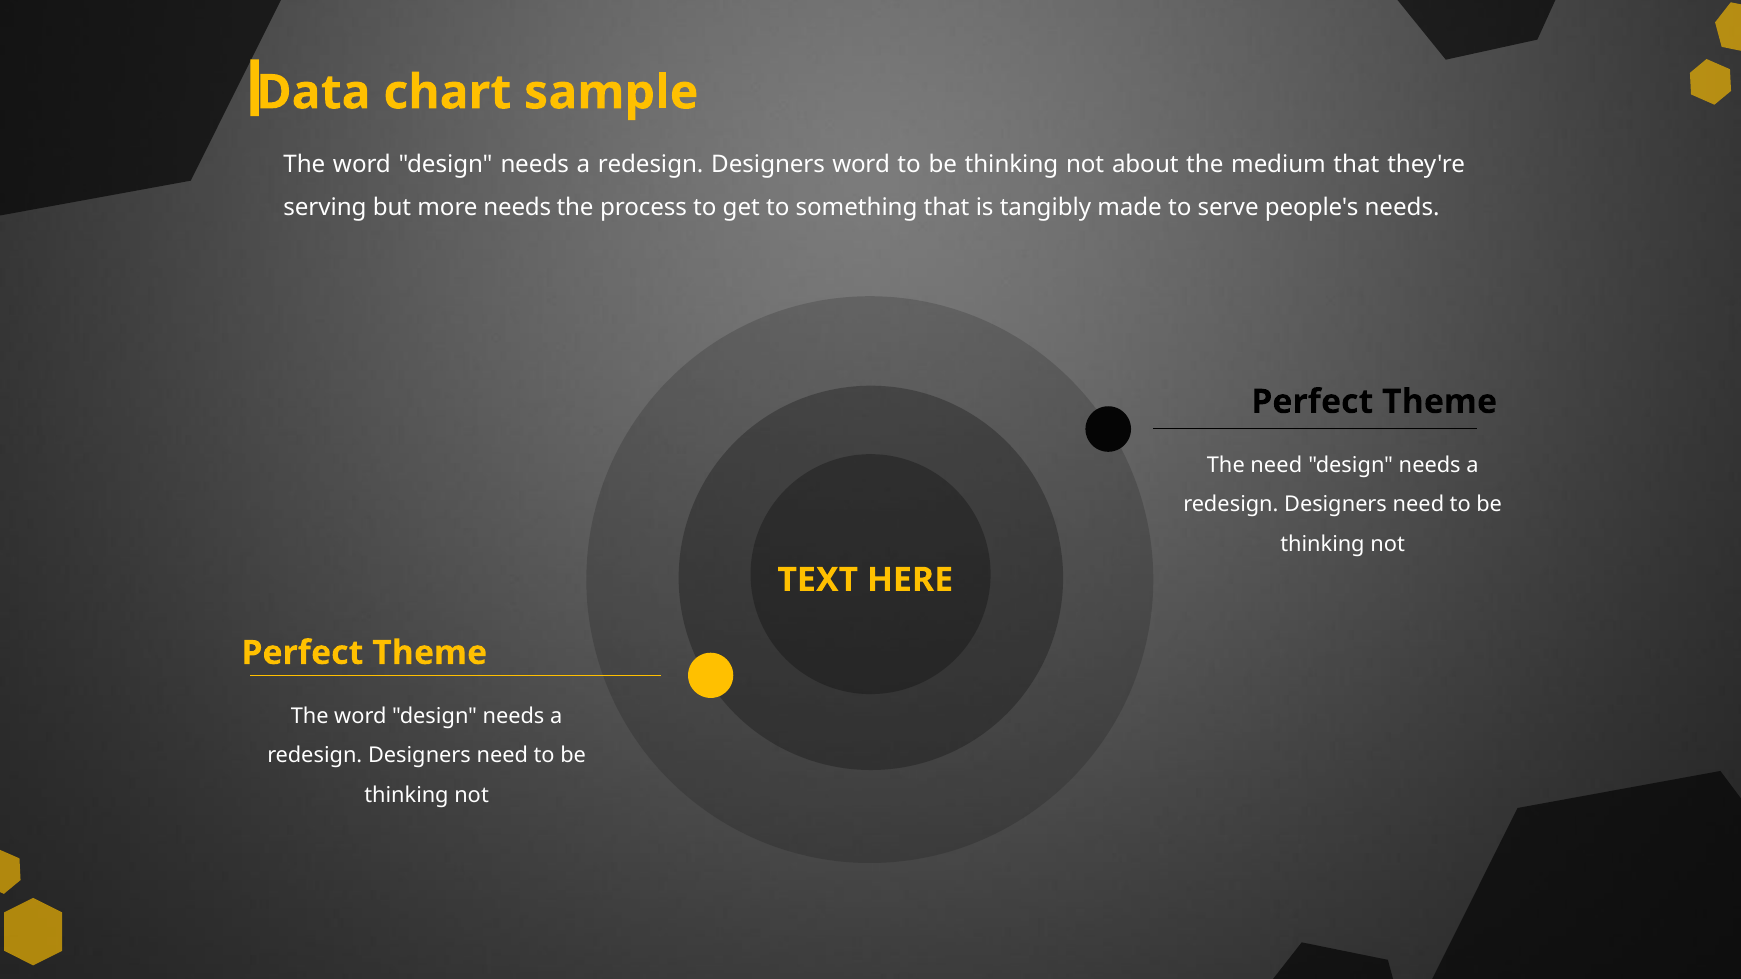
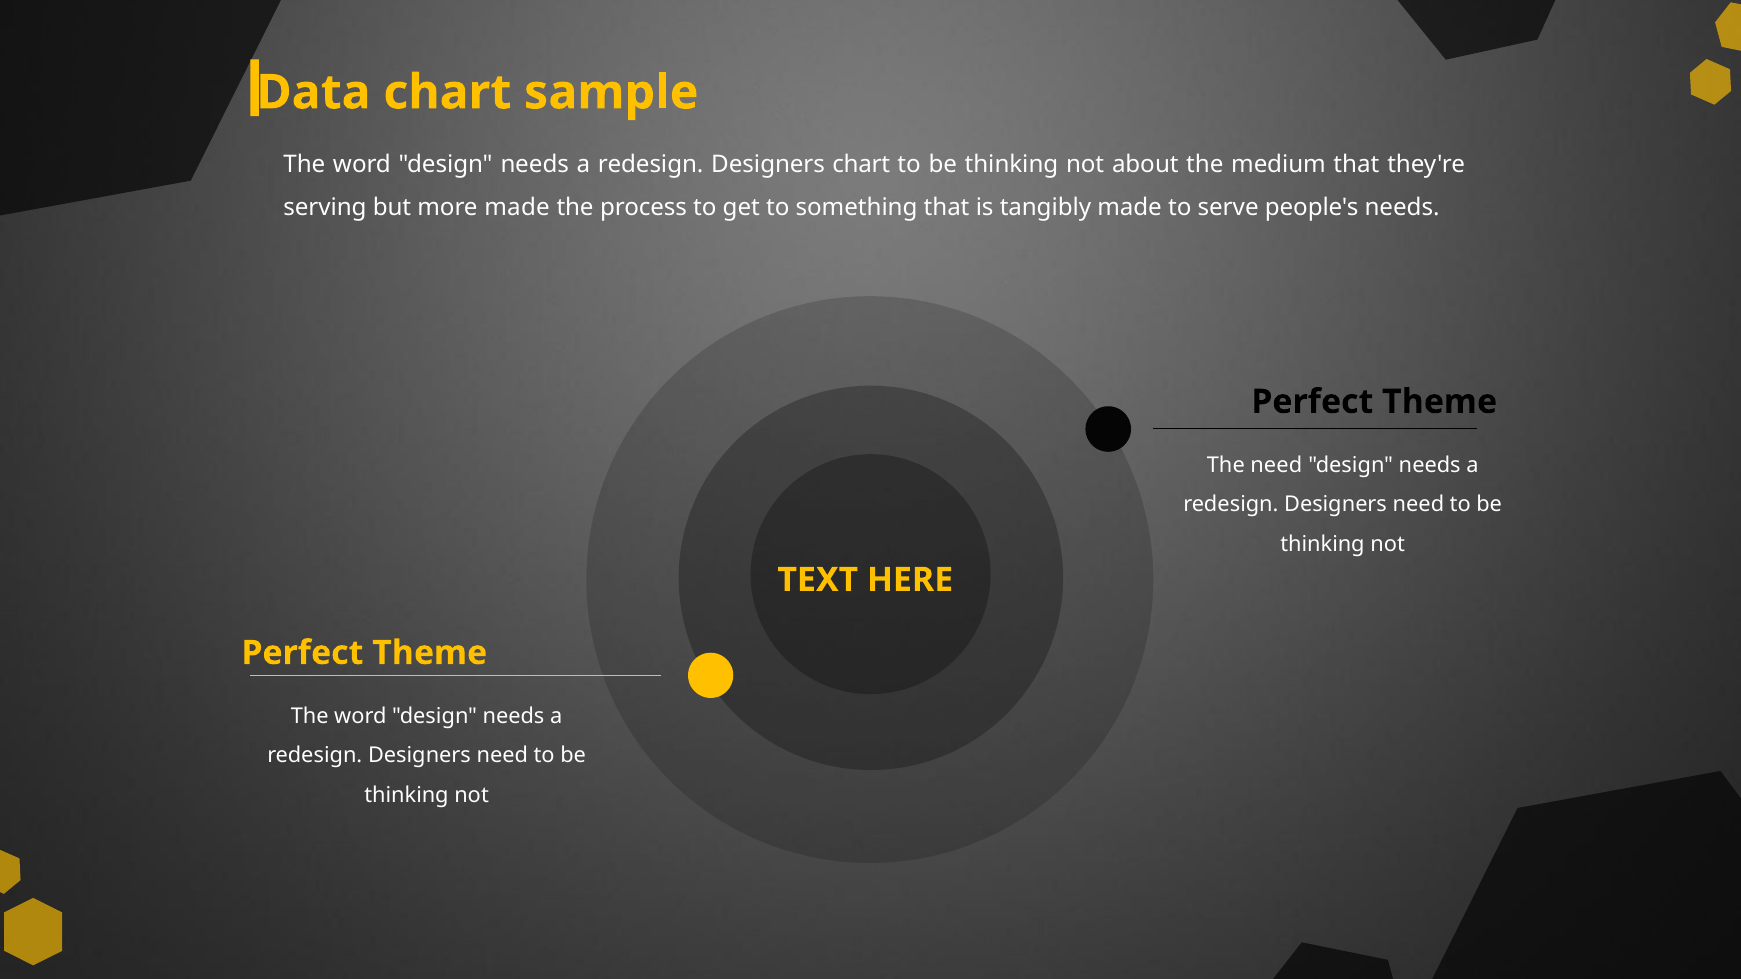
Designers word: word -> chart
more needs: needs -> made
